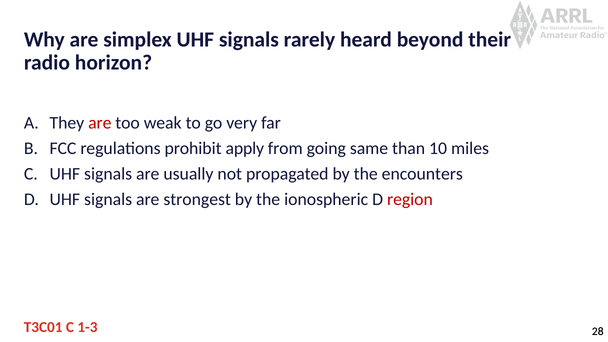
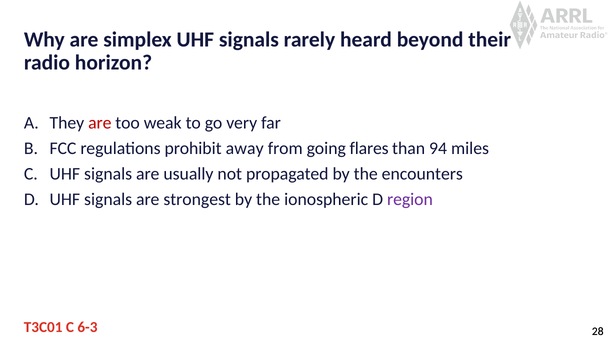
apply: apply -> away
same: same -> flares
10: 10 -> 94
region colour: red -> purple
1-3: 1-3 -> 6-3
